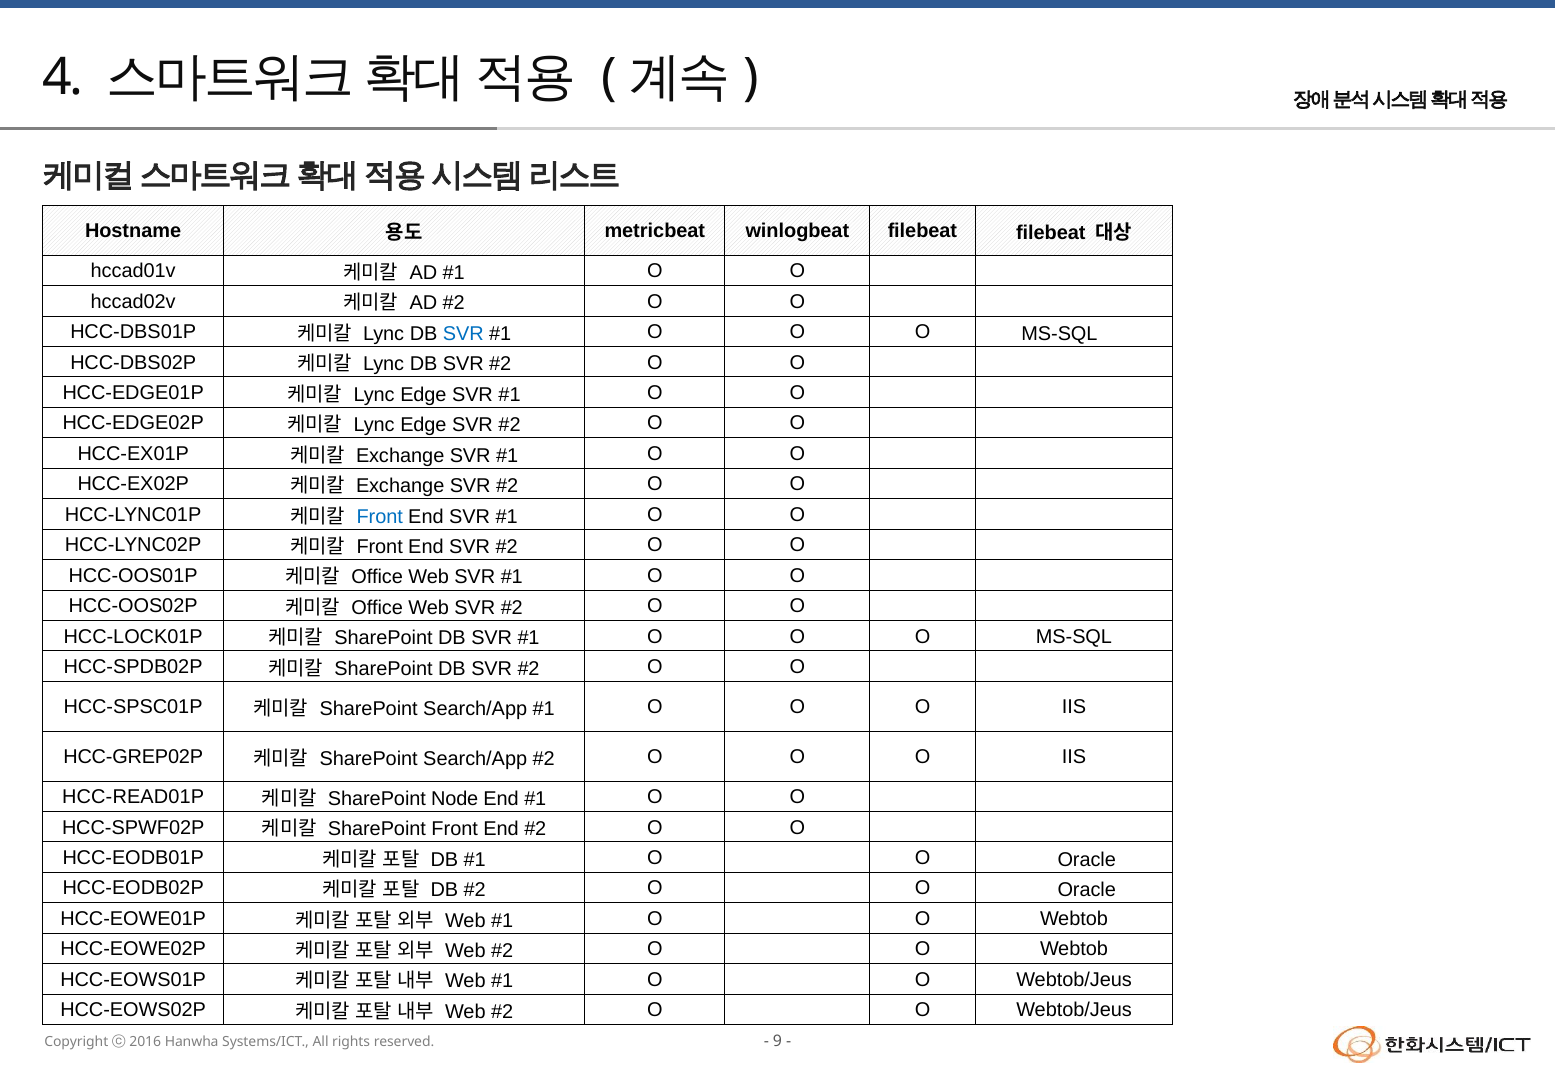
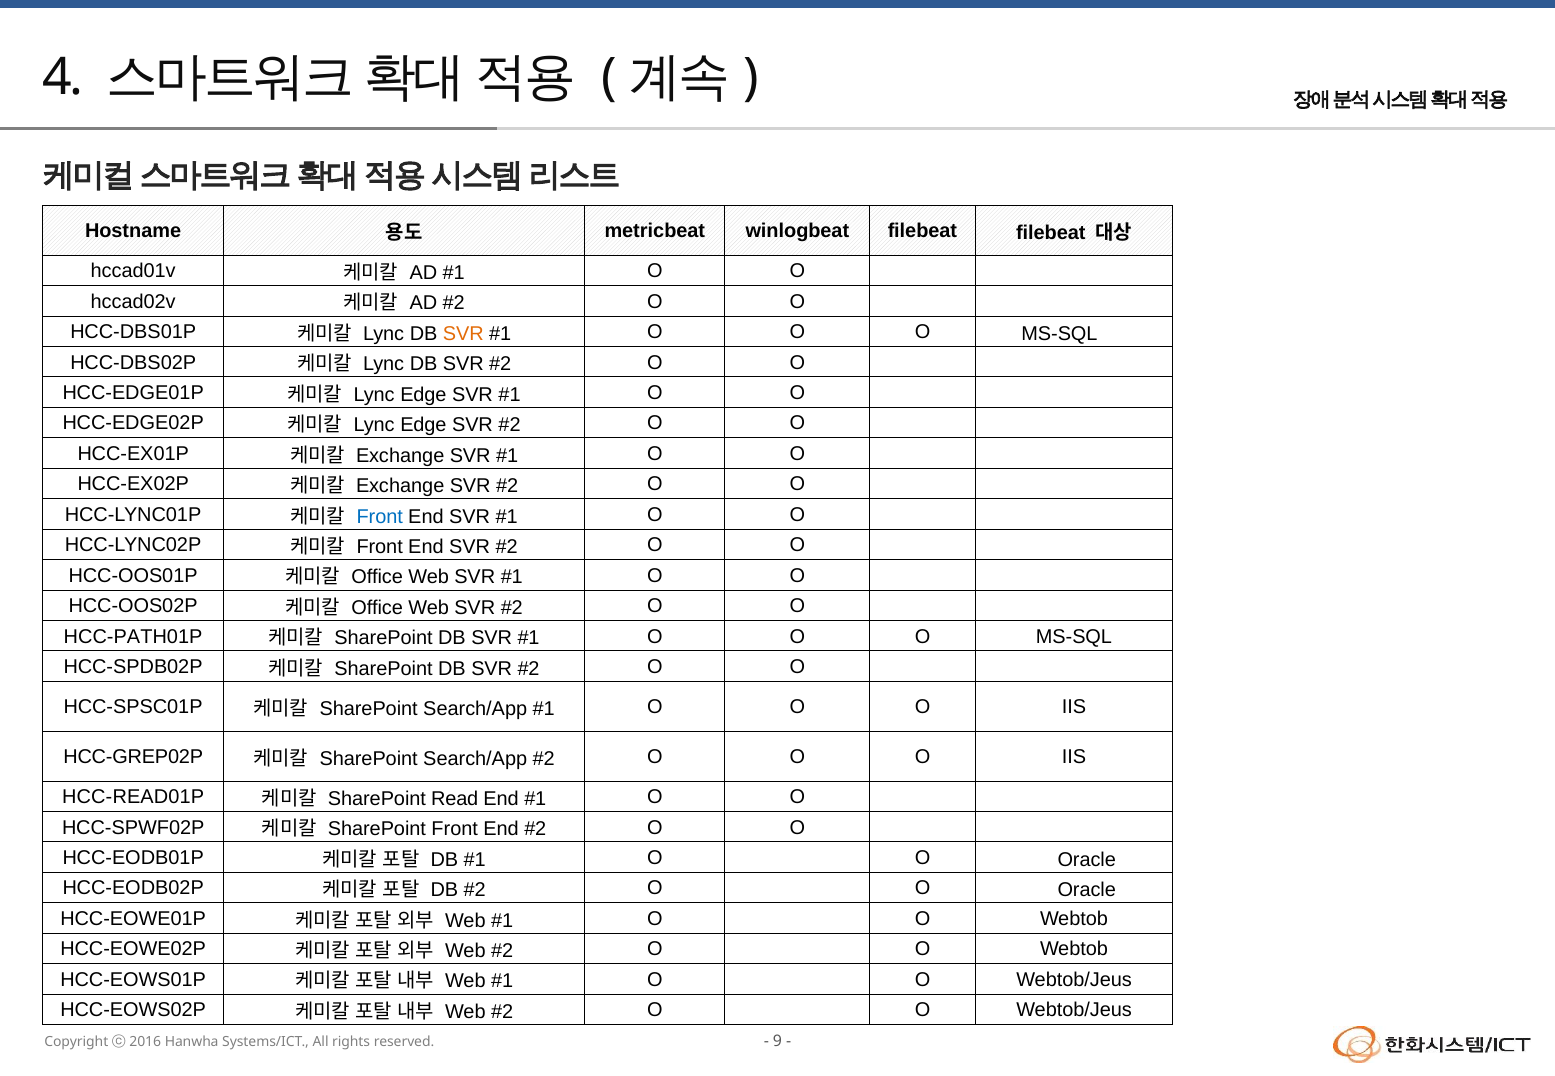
SVR at (463, 334) colour: blue -> orange
HCC-LOCK01P: HCC-LOCK01P -> HCC-PATH01P
Node: Node -> Read
